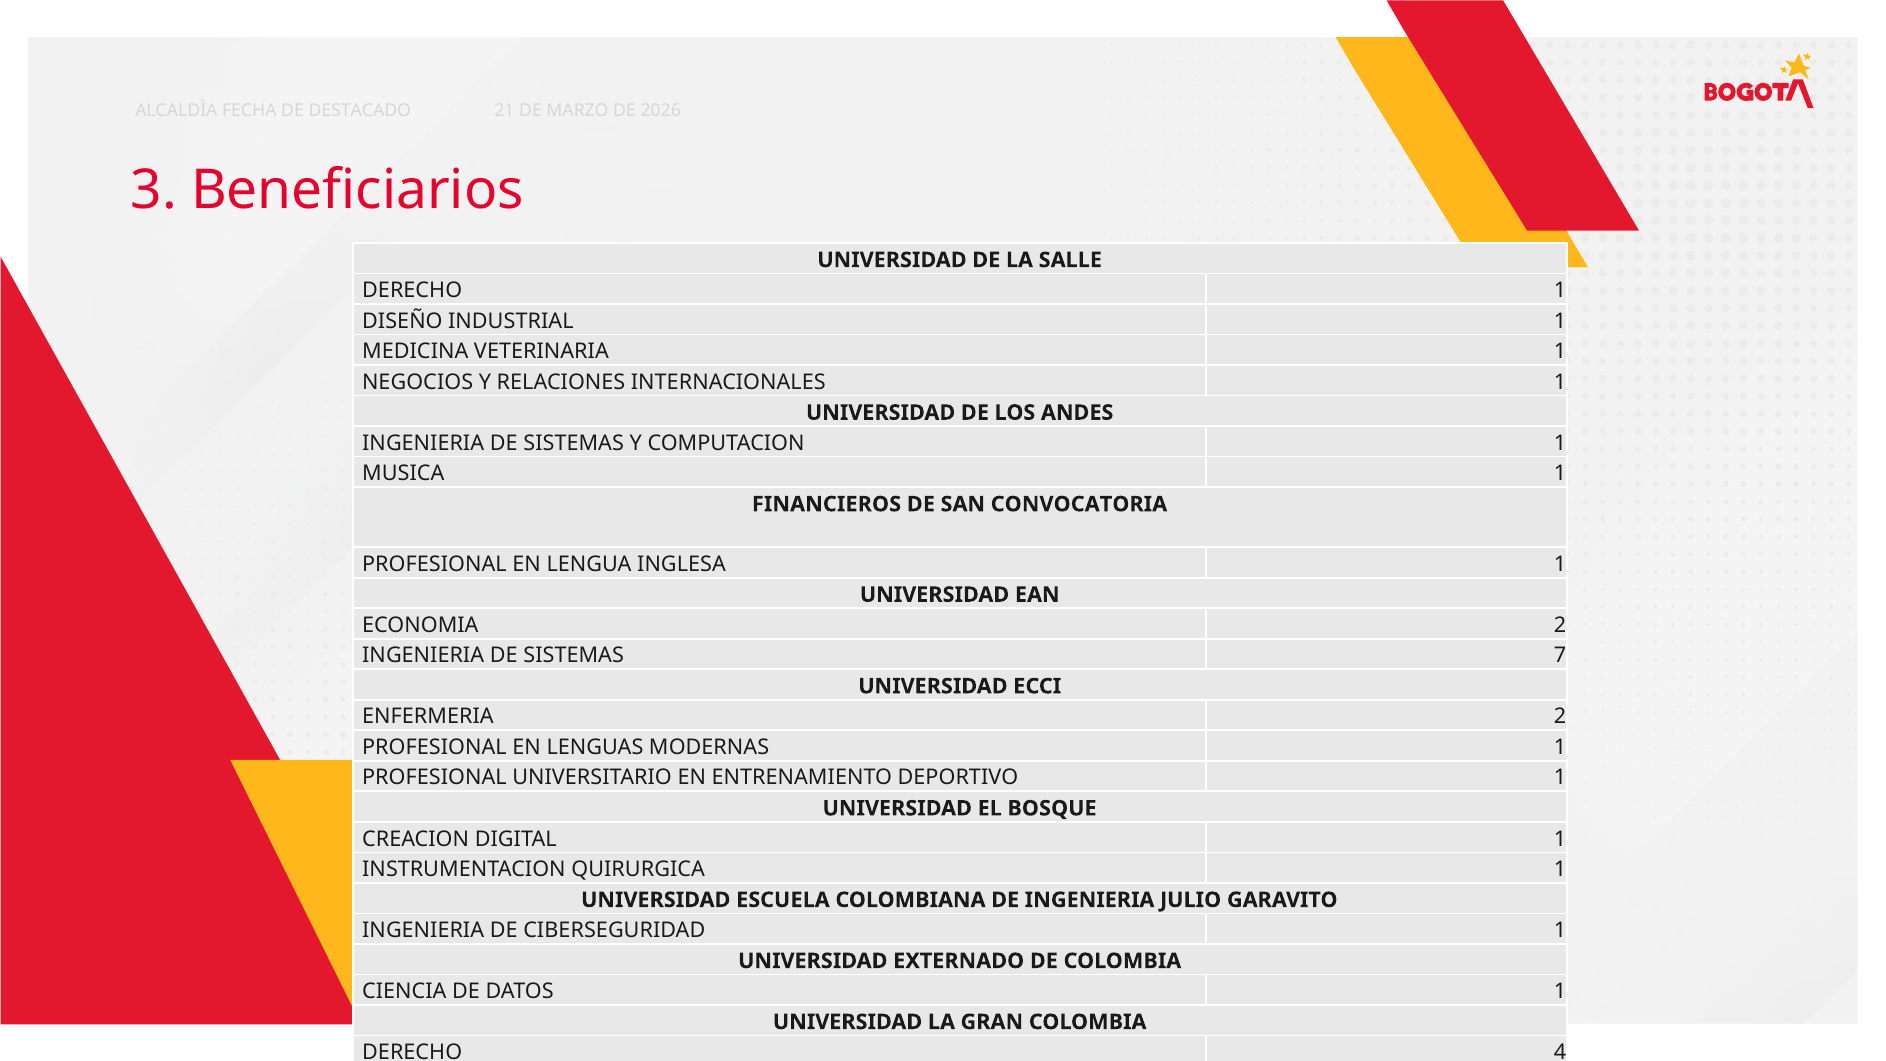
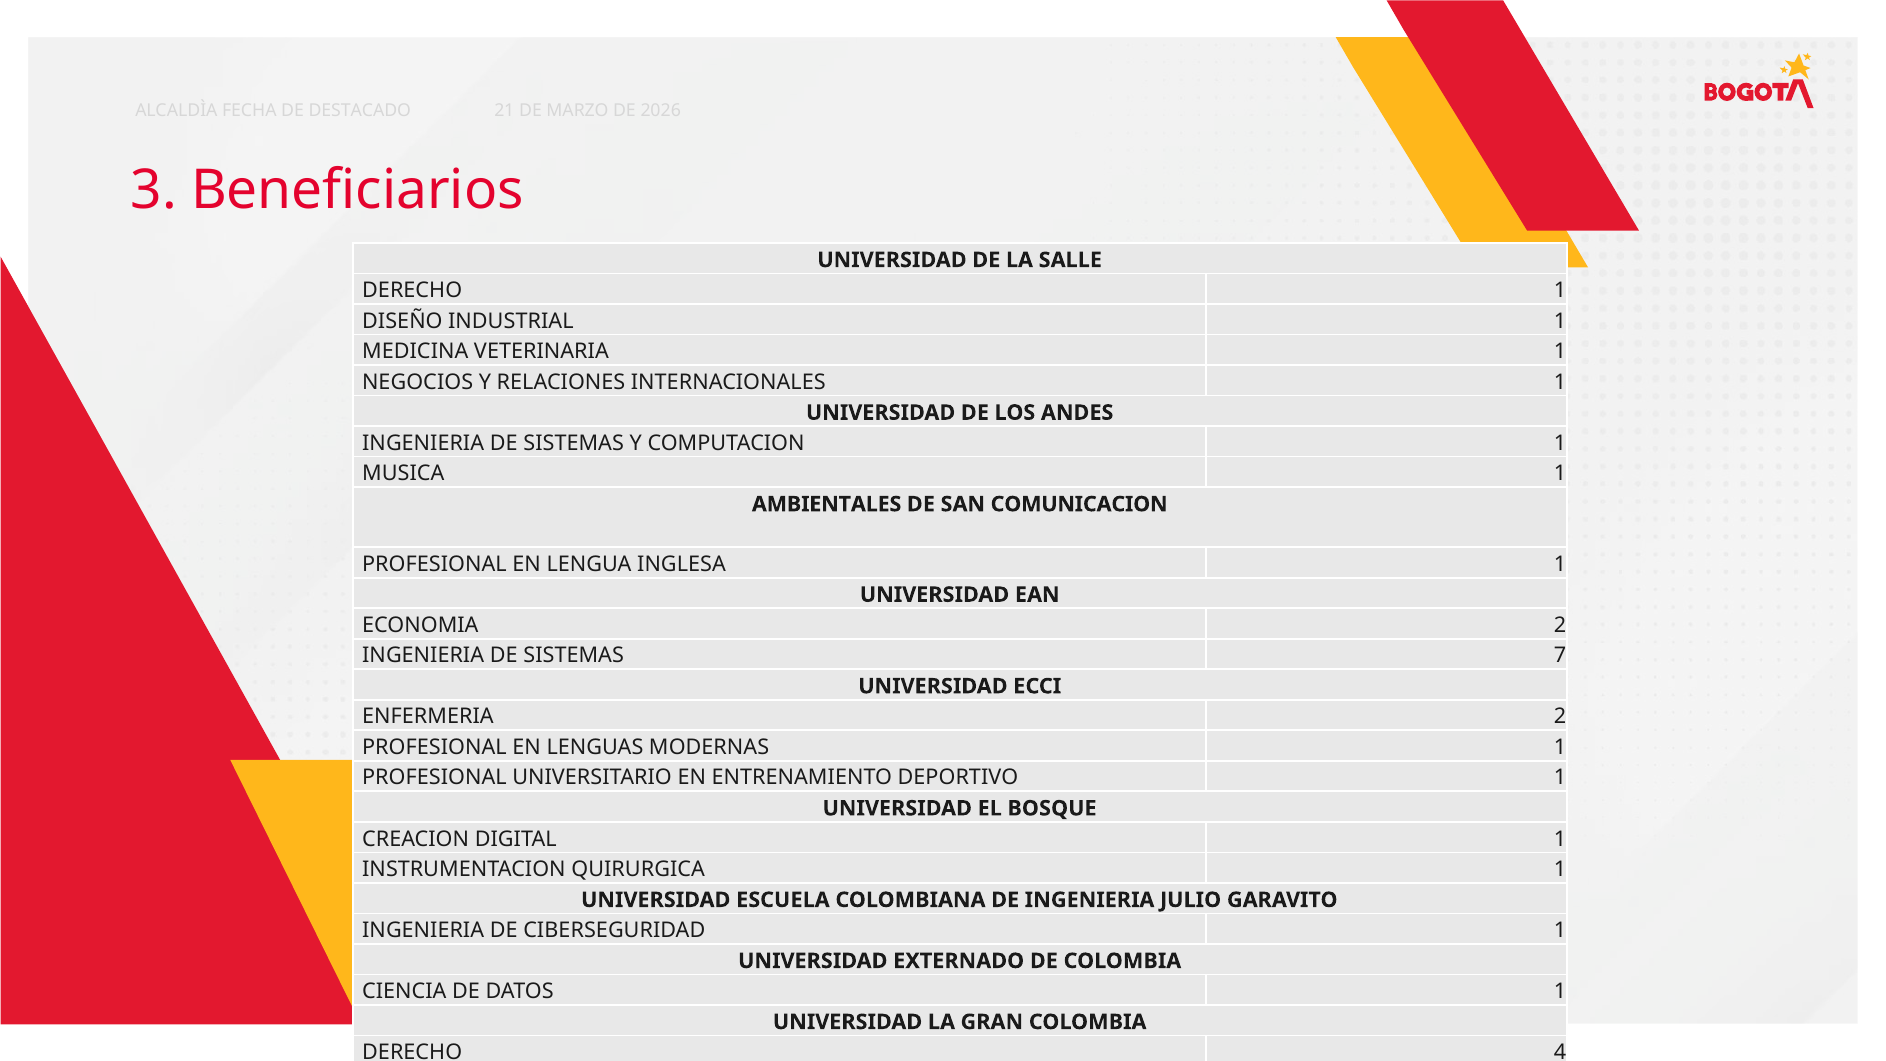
FINANCIEROS: FINANCIEROS -> AMBIENTALES
CONVOCATORIA: CONVOCATORIA -> COMUNICACION
